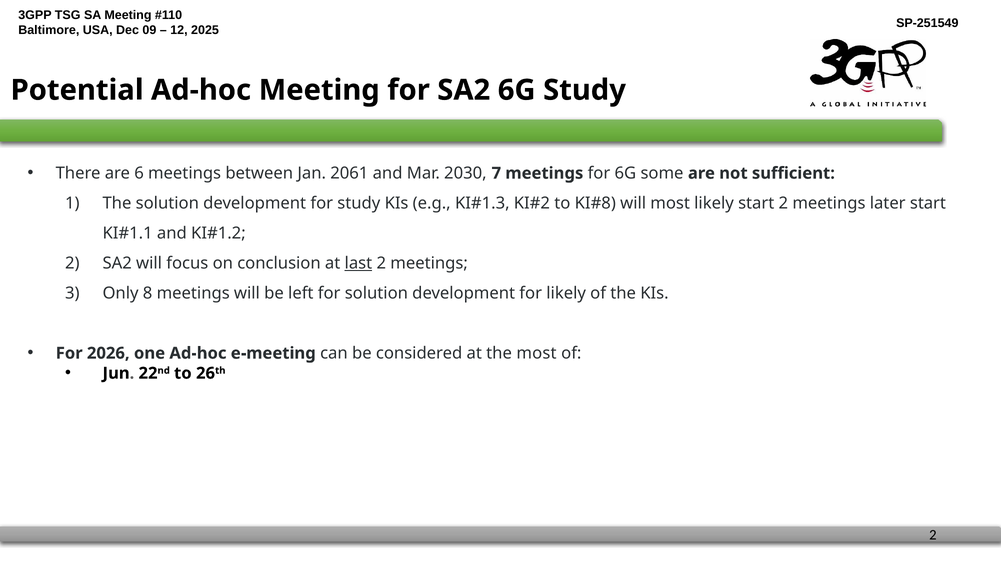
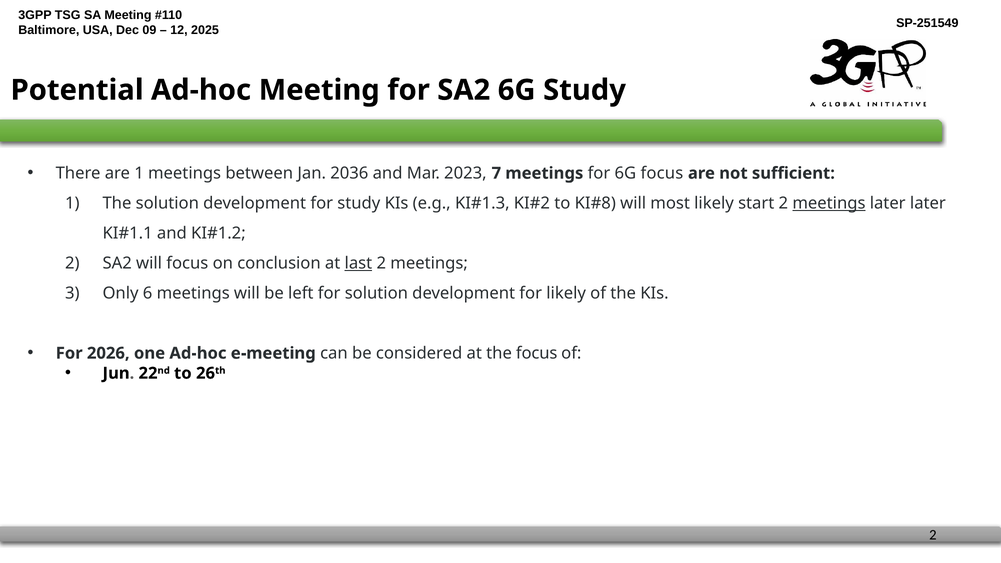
are 6: 6 -> 1
2061: 2061 -> 2036
2030: 2030 -> 2023
6G some: some -> focus
meetings at (829, 203) underline: none -> present
later start: start -> later
8: 8 -> 6
the most: most -> focus
